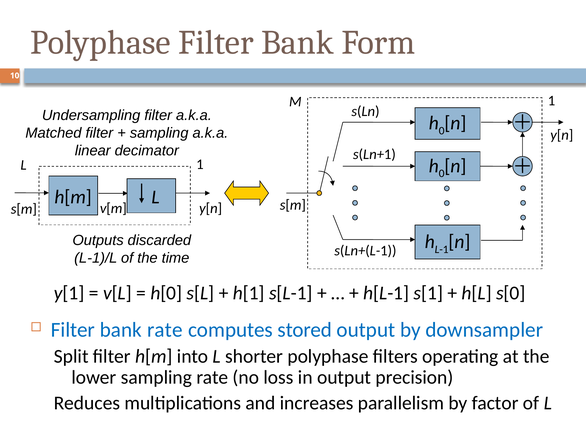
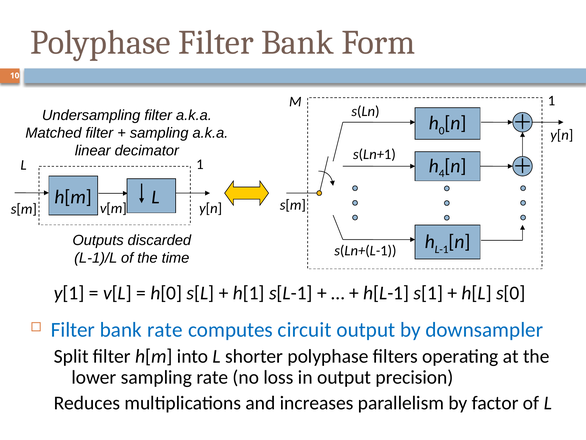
0 at (442, 173): 0 -> 4
stored: stored -> circuit
